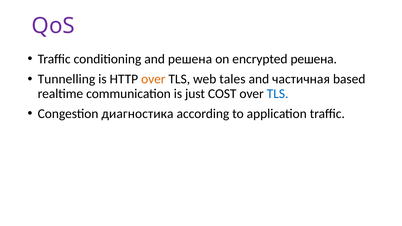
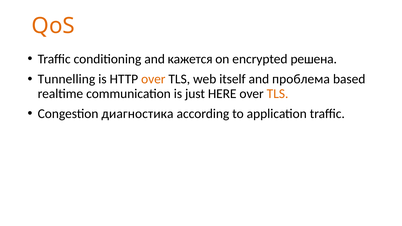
QoS colour: purple -> orange
and решена: решена -> кажется
tales: tales -> itself
частичная: частичная -> проблема
COST: COST -> HERE
TLS at (278, 94) colour: blue -> orange
